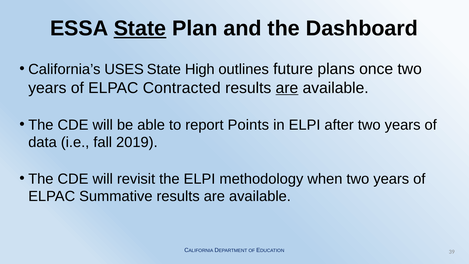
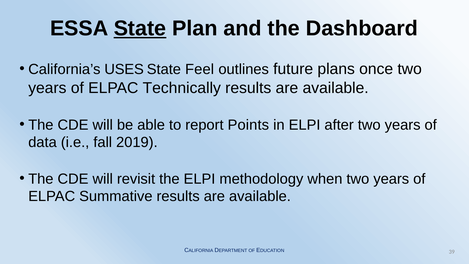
High: High -> Feel
Contracted: Contracted -> Technically
are at (287, 88) underline: present -> none
